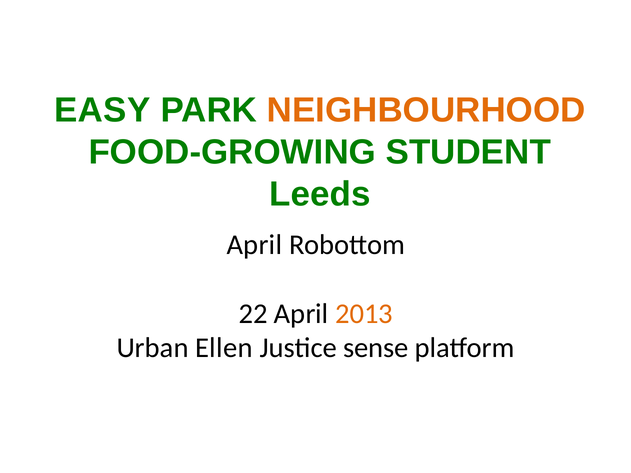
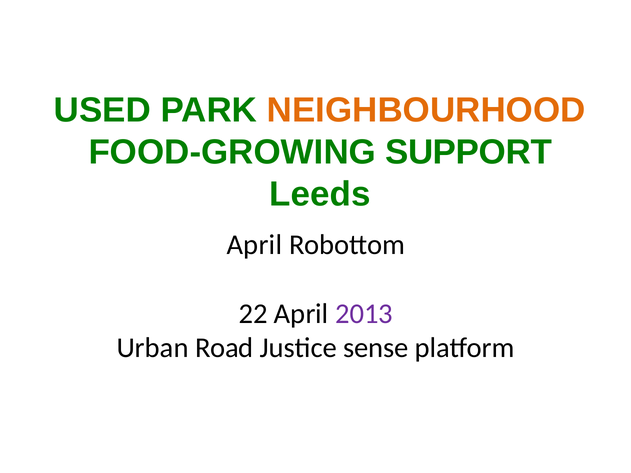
EASY: EASY -> USED
STUDENT: STUDENT -> SUPPORT
2013 colour: orange -> purple
Ellen: Ellen -> Road
